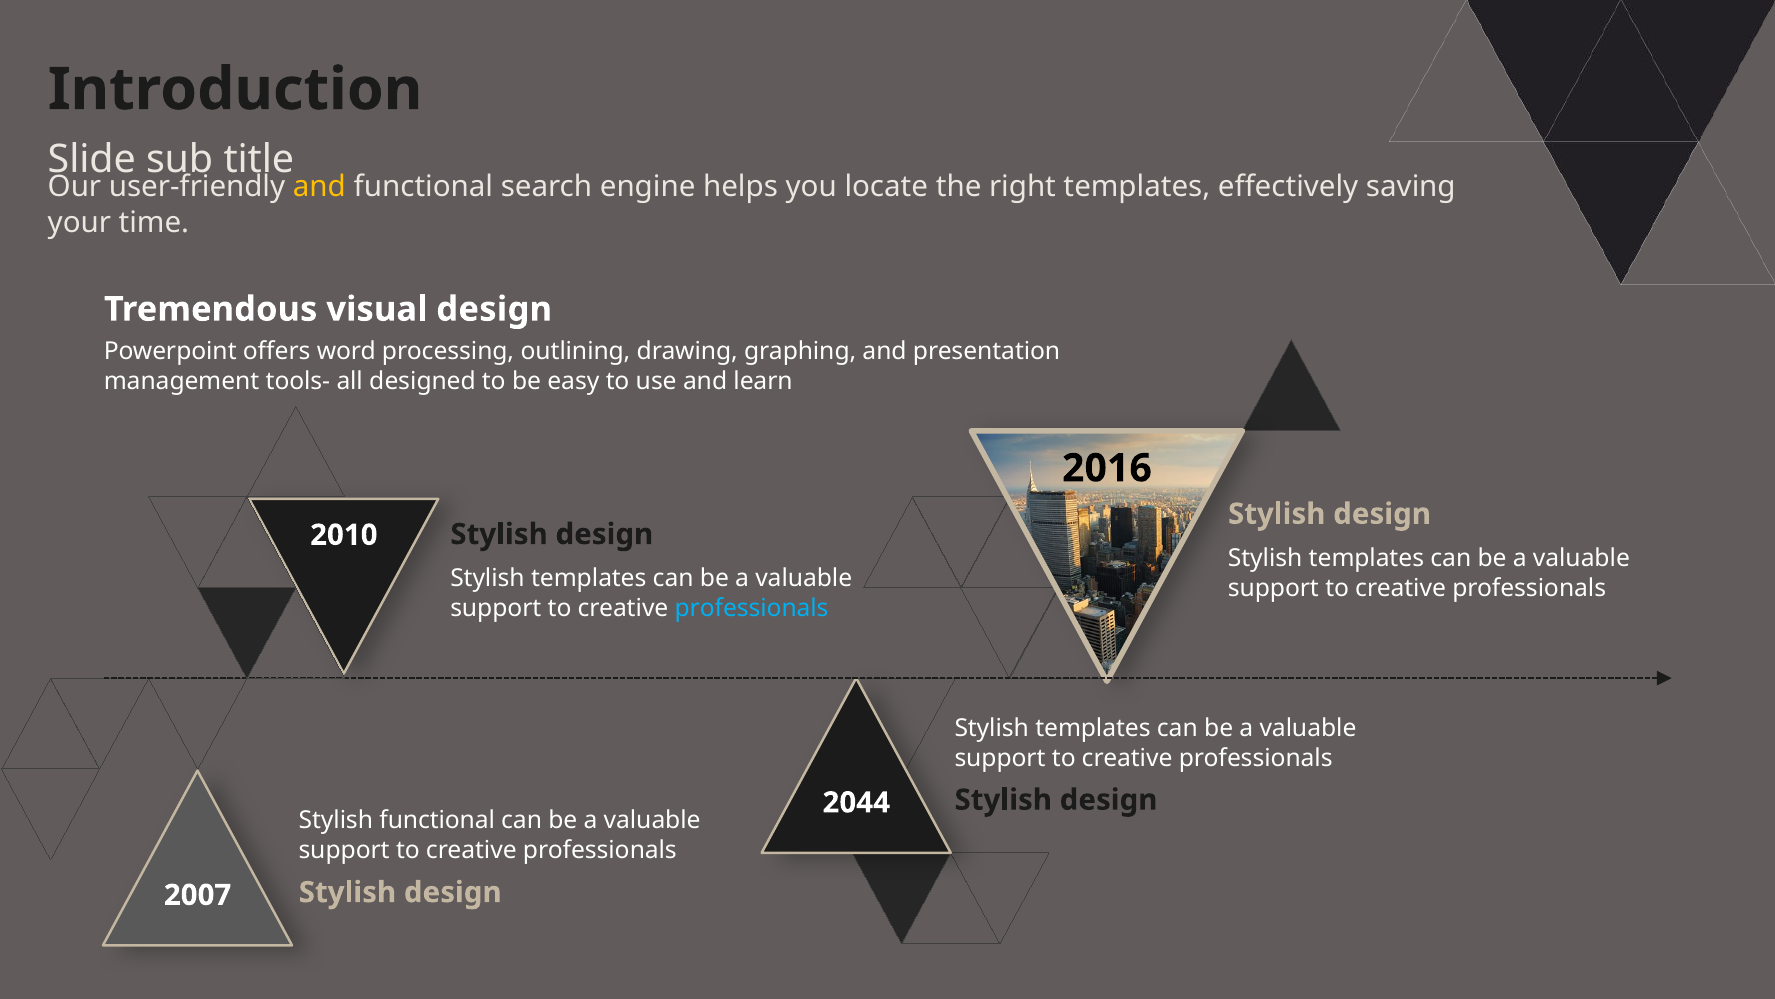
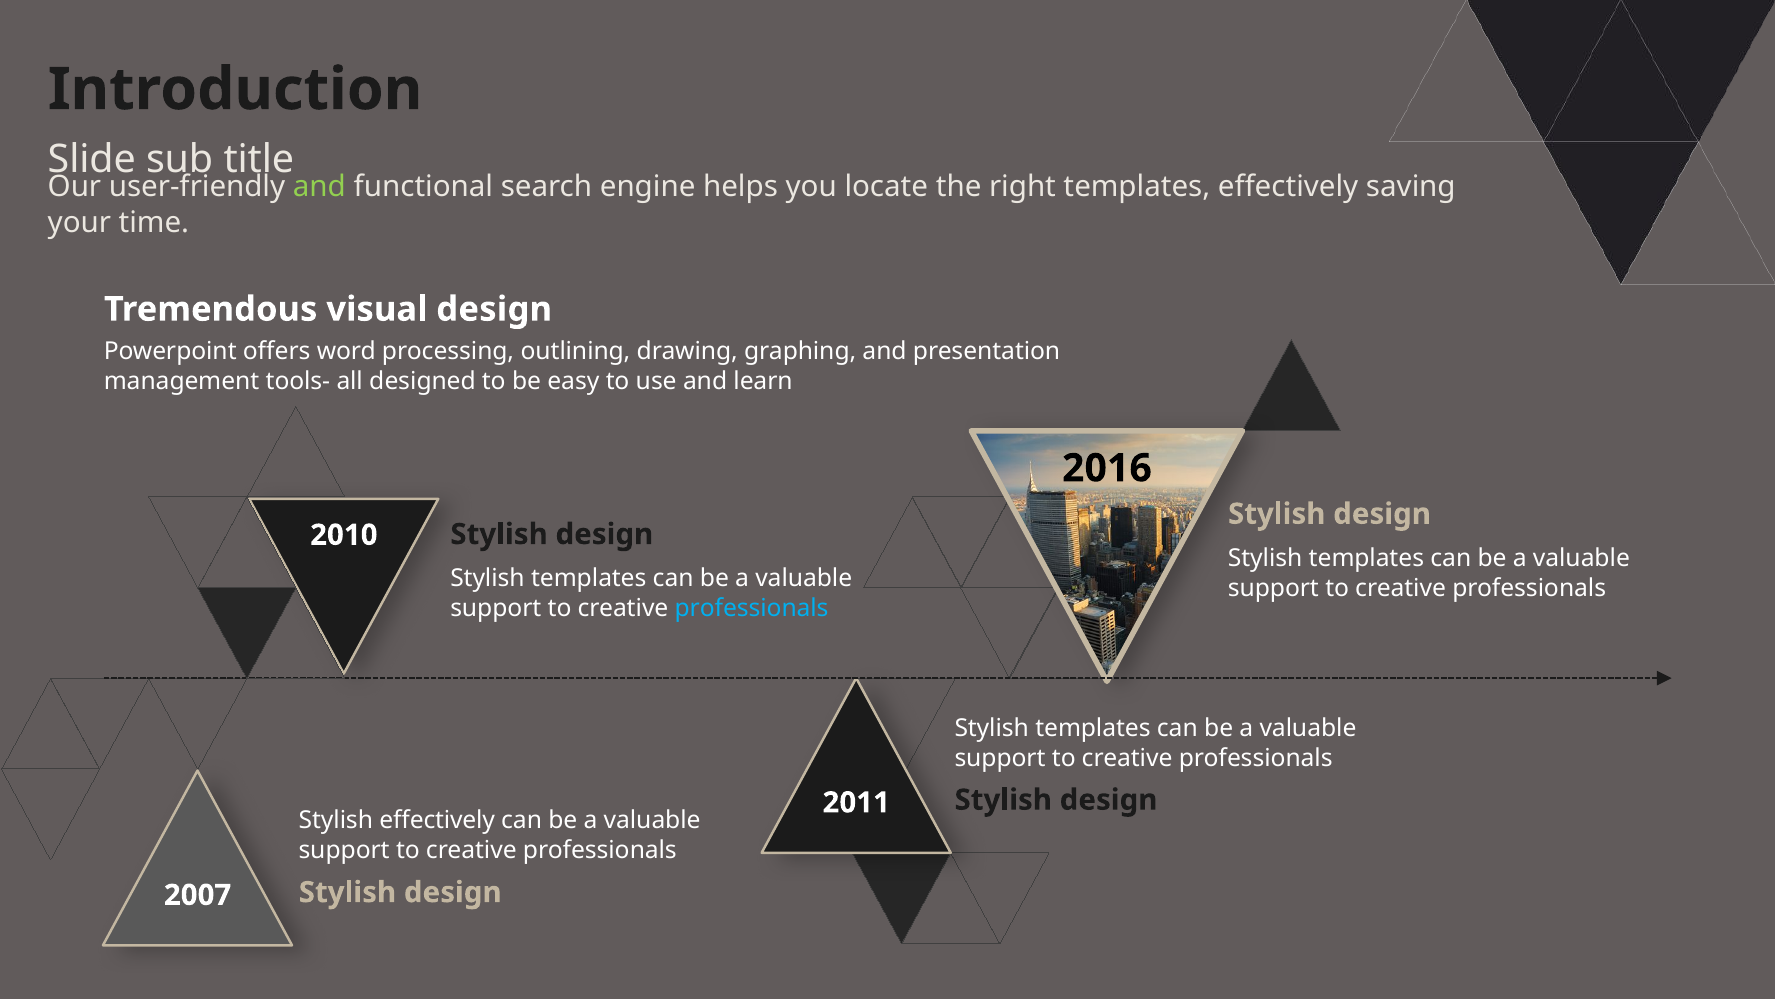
and at (319, 187) colour: yellow -> light green
2044: 2044 -> 2011
Stylish functional: functional -> effectively
